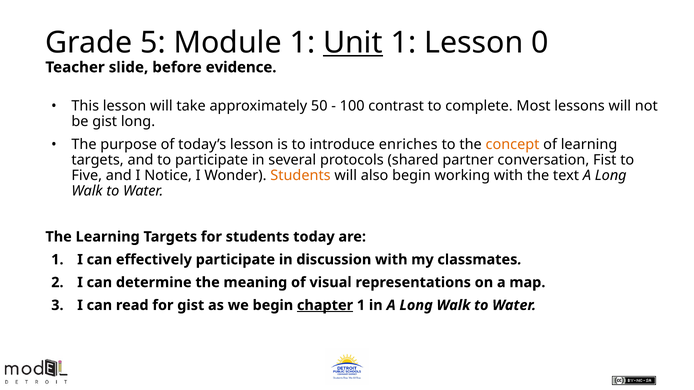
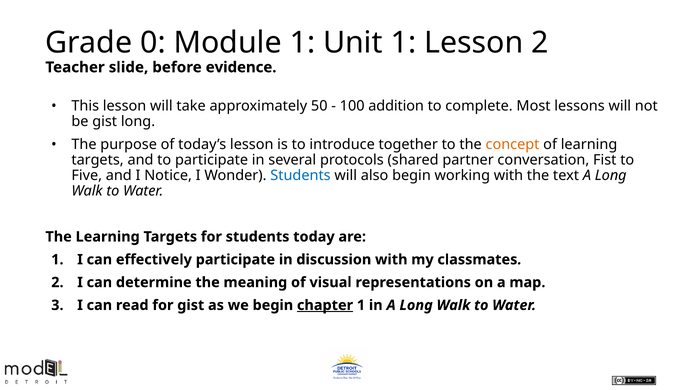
5: 5 -> 0
Unit underline: present -> none
Lesson 0: 0 -> 2
contrast: contrast -> addition
enriches: enriches -> together
Students at (301, 176) colour: orange -> blue
